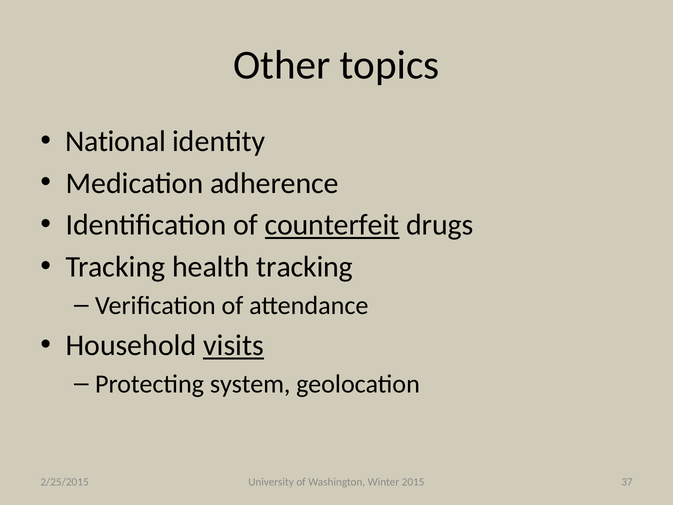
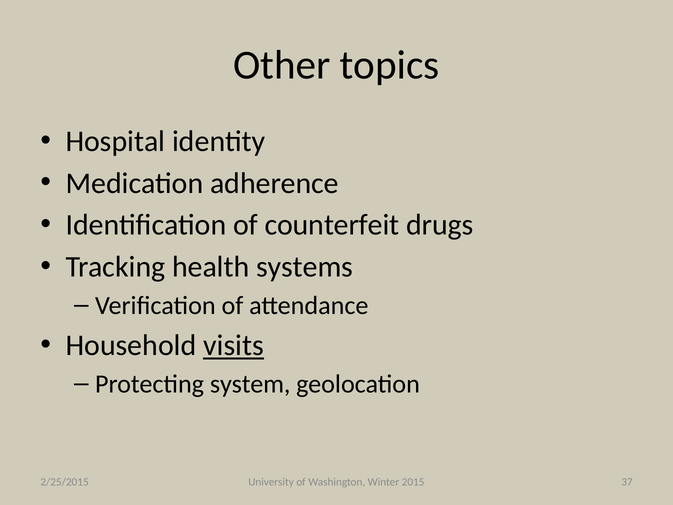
National: National -> Hospital
counterfeit underline: present -> none
health tracking: tracking -> systems
